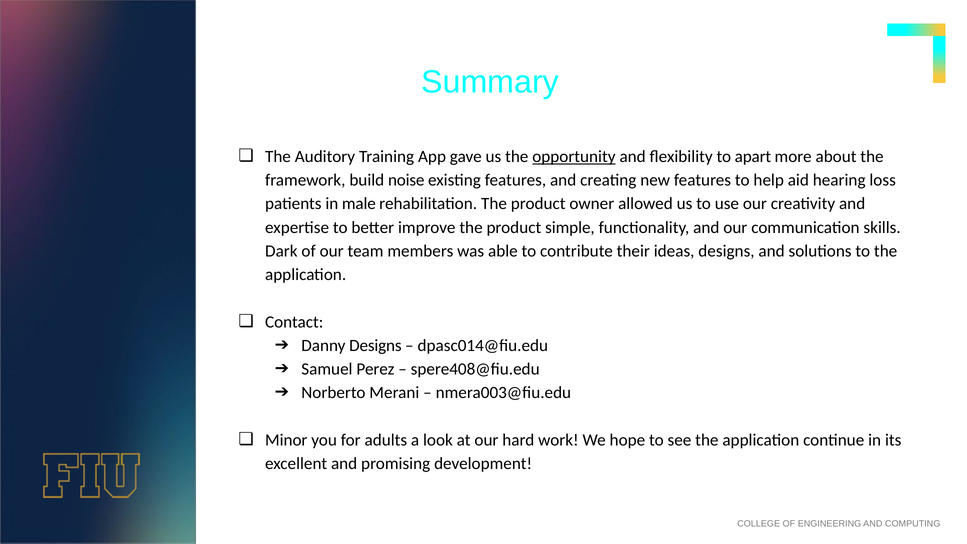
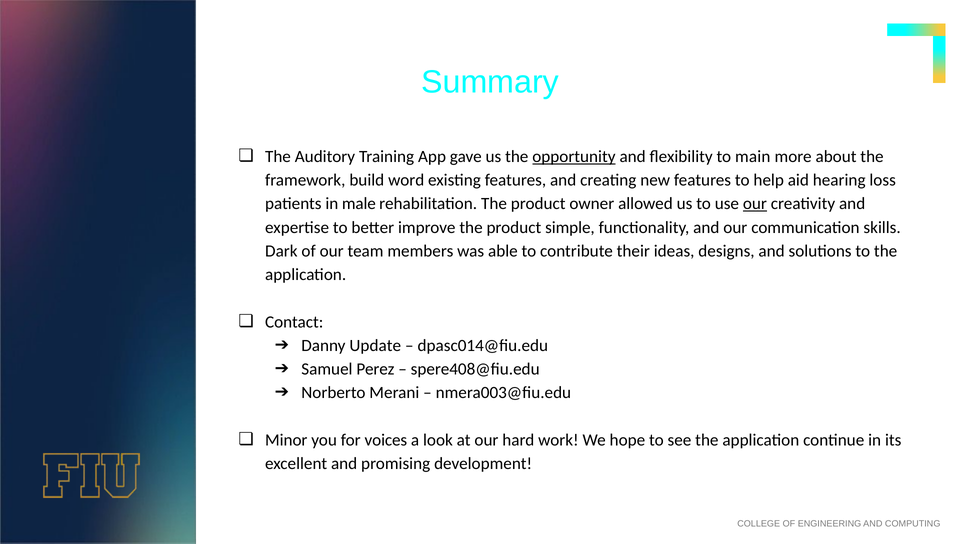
apart: apart -> main
noise: noise -> word
our at (755, 204) underline: none -> present
Danny Designs: Designs -> Update
adults: adults -> voices
